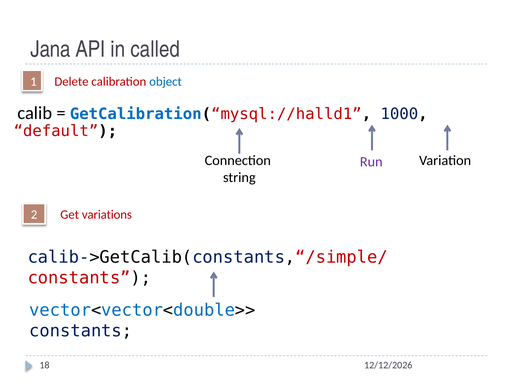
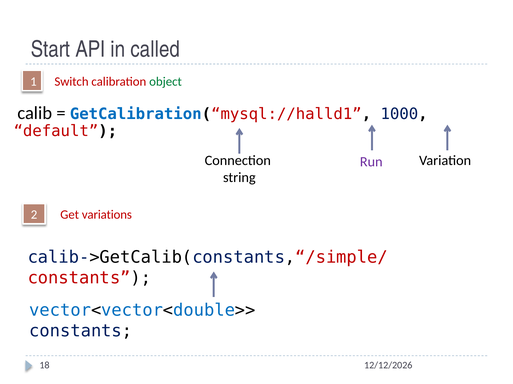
Jana: Jana -> Start
Delete: Delete -> Switch
object colour: blue -> green
